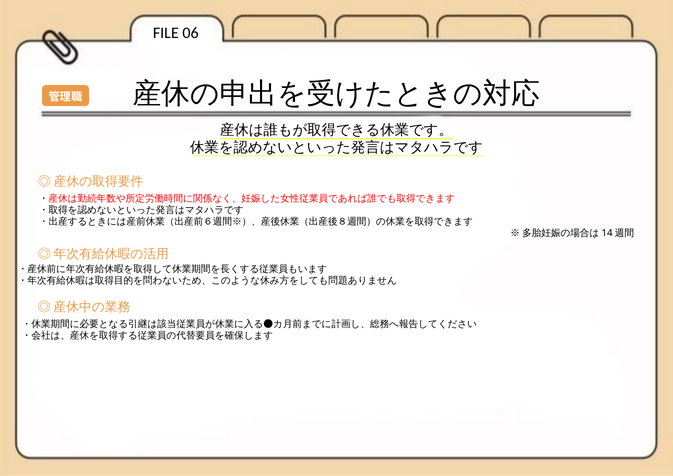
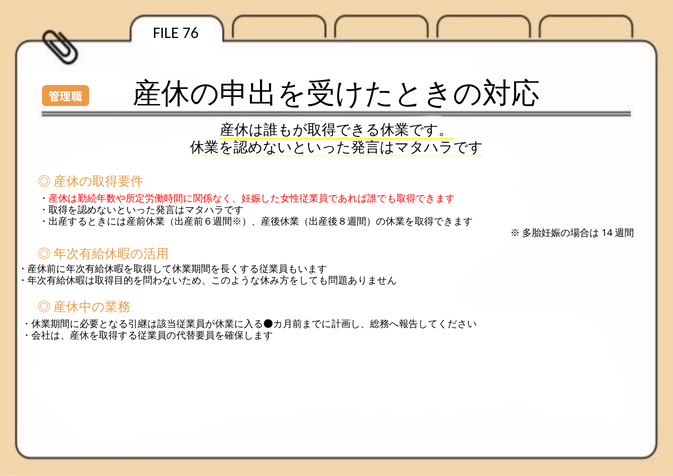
06: 06 -> 76
